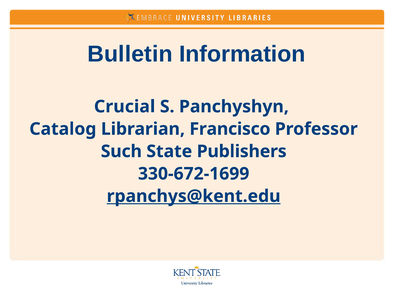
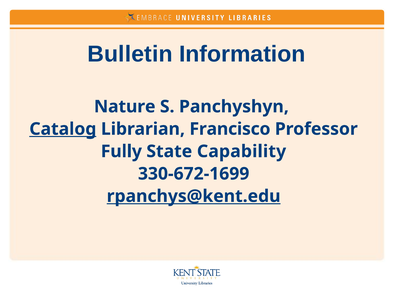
Crucial: Crucial -> Nature
Catalog underline: none -> present
Such: Such -> Fully
Publishers: Publishers -> Capability
